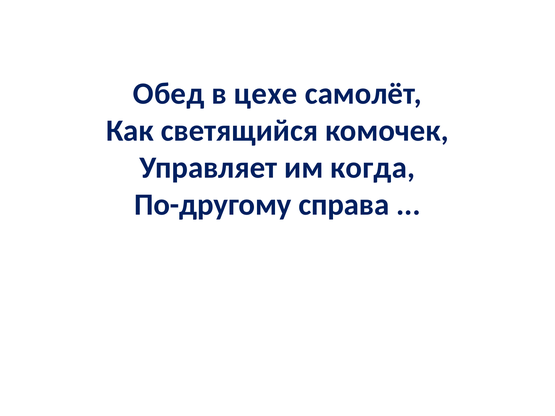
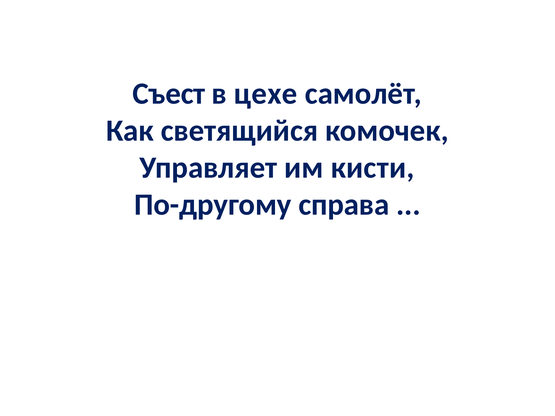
Обед: Обед -> Съест
когда: когда -> кисти
